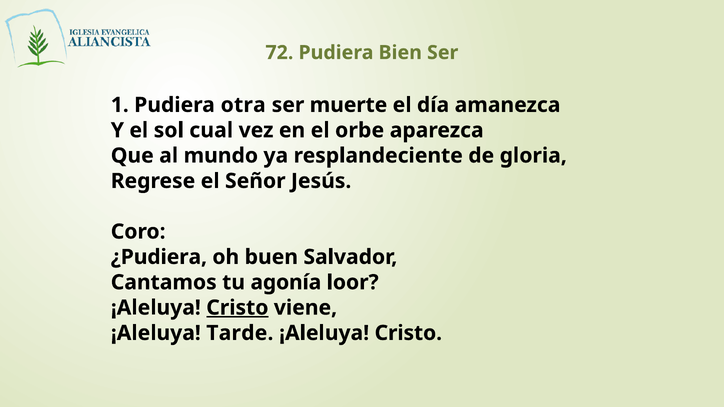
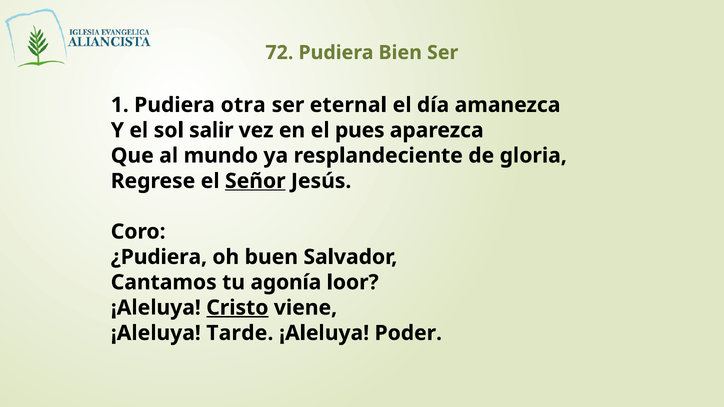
muerte: muerte -> eternal
cual: cual -> salir
orbe: orbe -> pues
Señor underline: none -> present
Cristo at (408, 333): Cristo -> Poder
